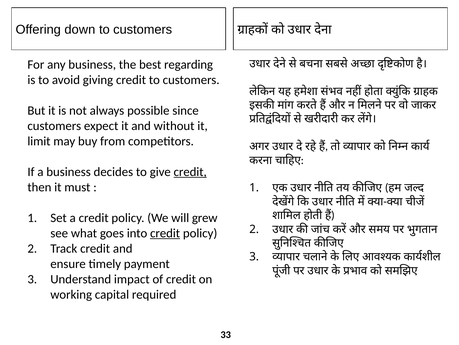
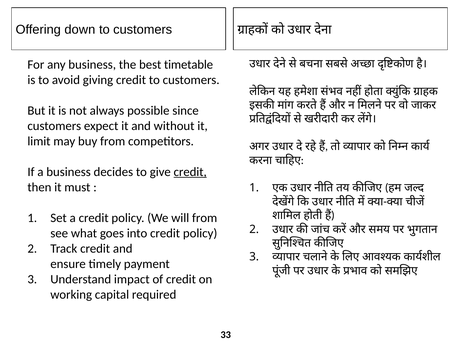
regarding: regarding -> timetable
will grew: grew -> from
credit at (165, 233) underline: present -> none
